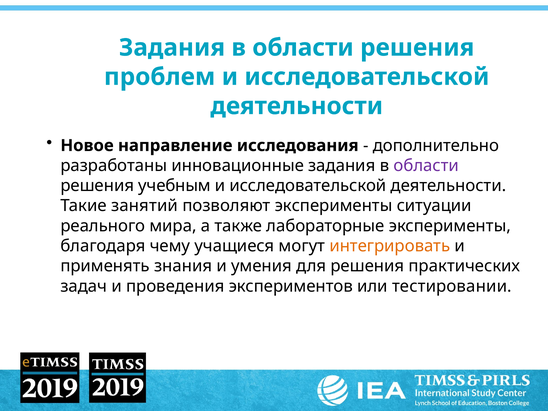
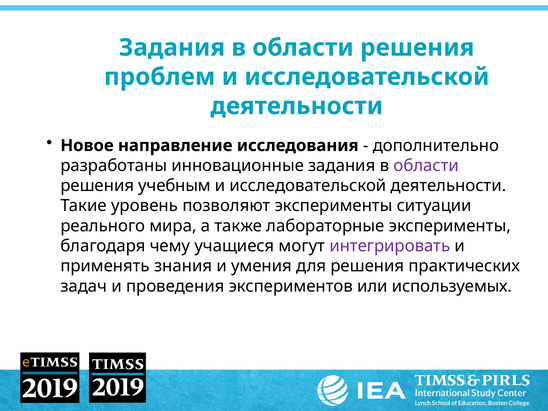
занятий: занятий -> уровень
интегрировать colour: orange -> purple
тестировании: тестировании -> используемых
